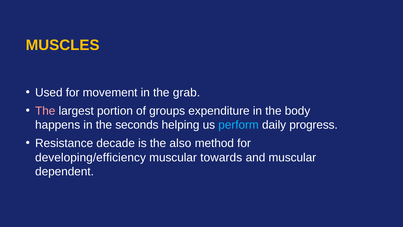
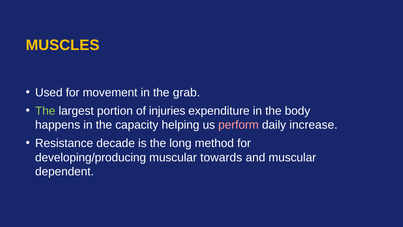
The at (45, 111) colour: pink -> light green
groups: groups -> injuries
seconds: seconds -> capacity
perform colour: light blue -> pink
progress: progress -> increase
also: also -> long
developing/efficiency: developing/efficiency -> developing/producing
